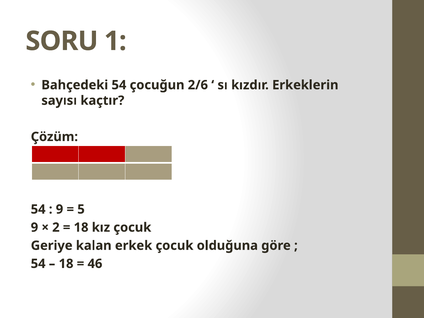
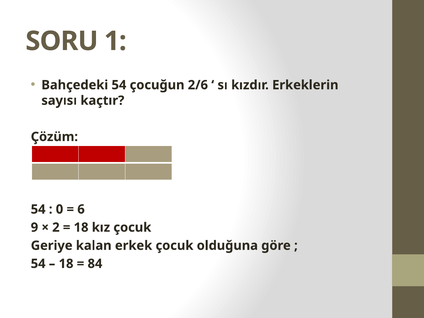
9 at (59, 209): 9 -> 0
5: 5 -> 6
46: 46 -> 84
